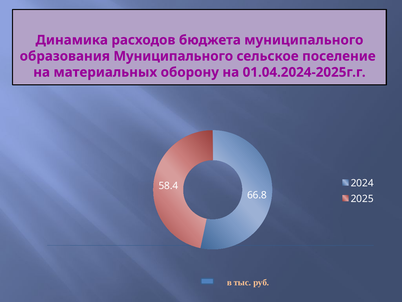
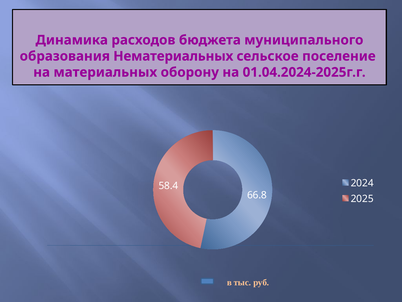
образования Муниципального: Муниципального -> Нематериальных
